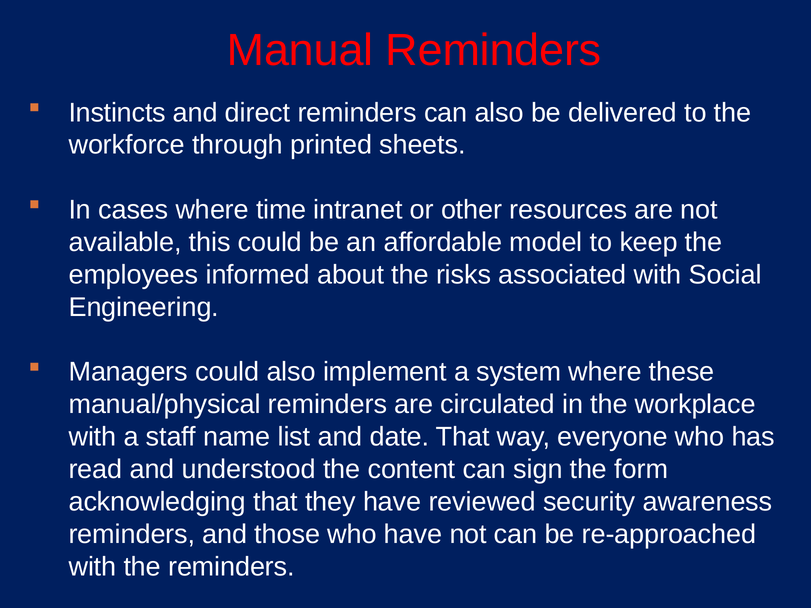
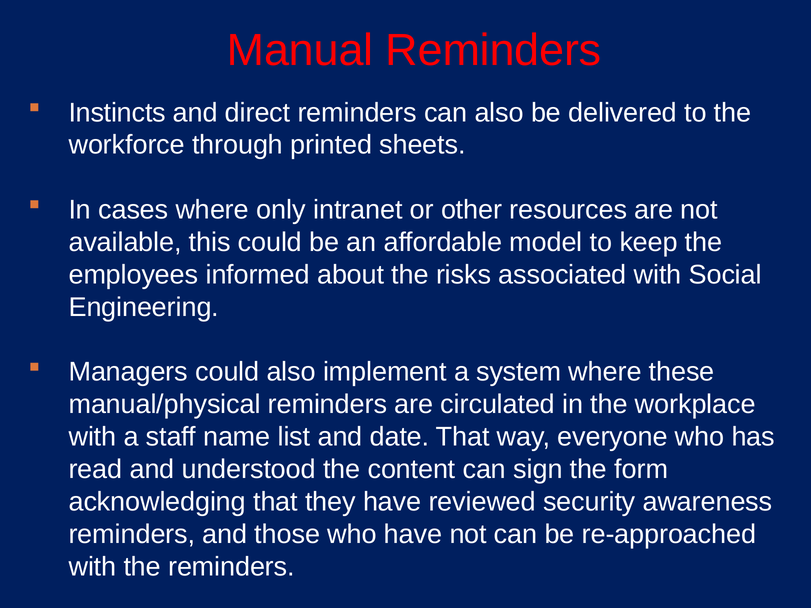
time: time -> only
